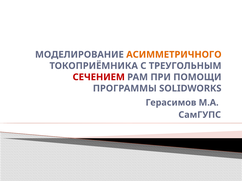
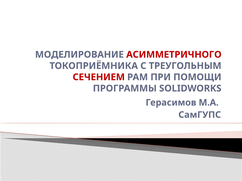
АСИММЕТРИЧНОГО colour: orange -> red
